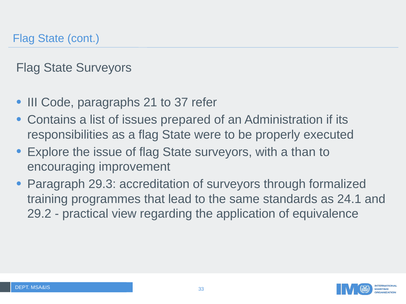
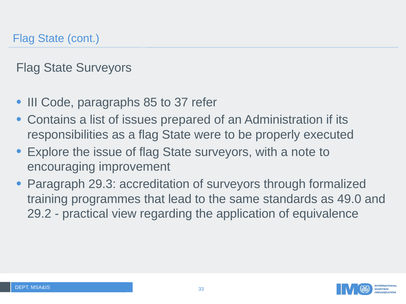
21: 21 -> 85
than: than -> note
24.1: 24.1 -> 49.0
